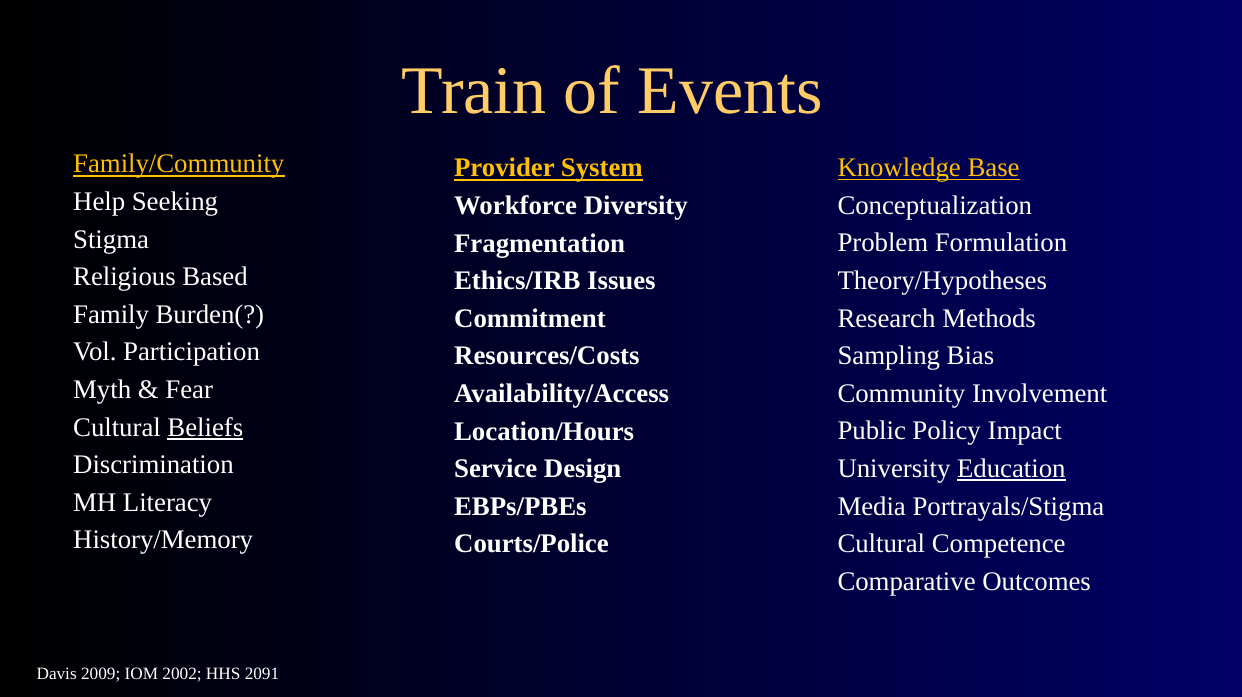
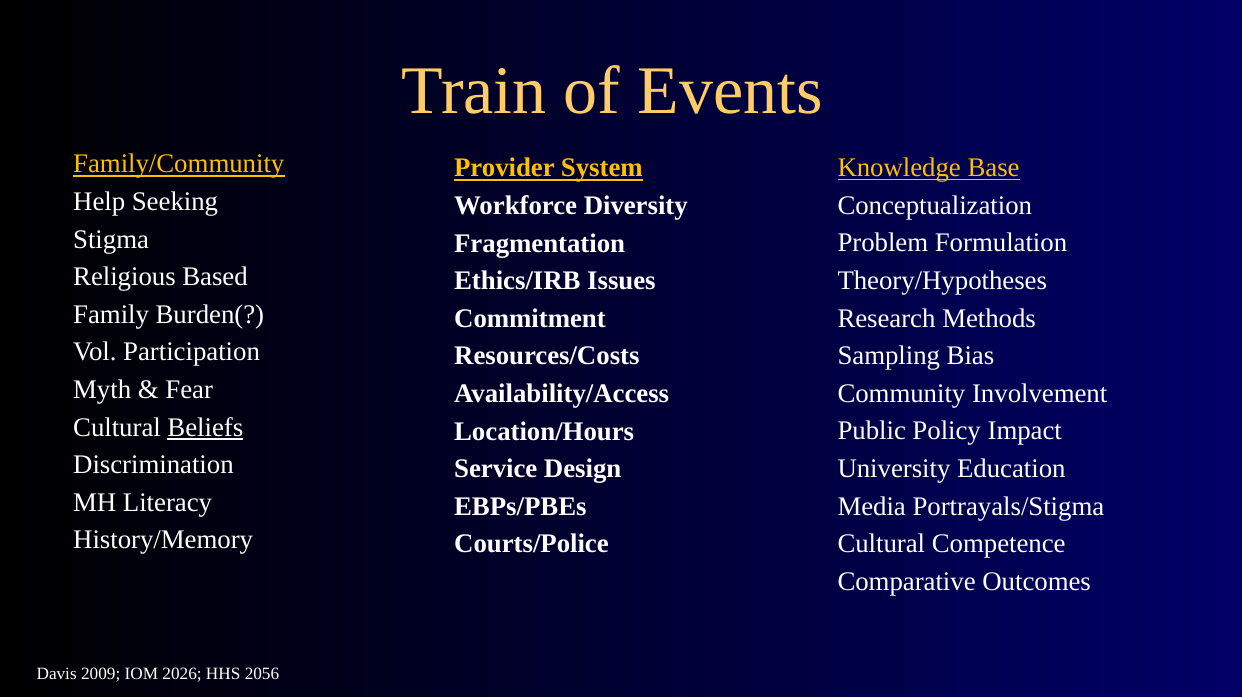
Education underline: present -> none
2002: 2002 -> 2026
2091: 2091 -> 2056
